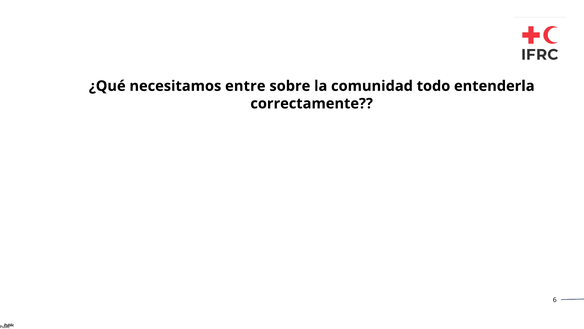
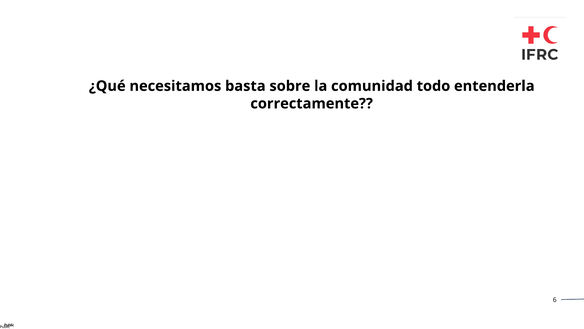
entre: entre -> basta
